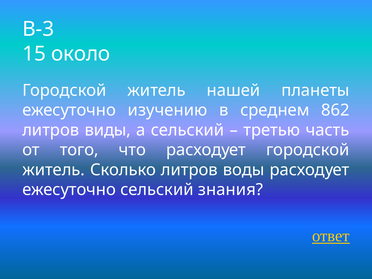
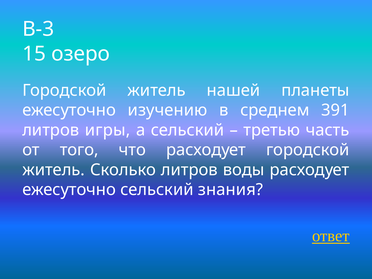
около: около -> озеро
862: 862 -> 391
виды: виды -> игры
